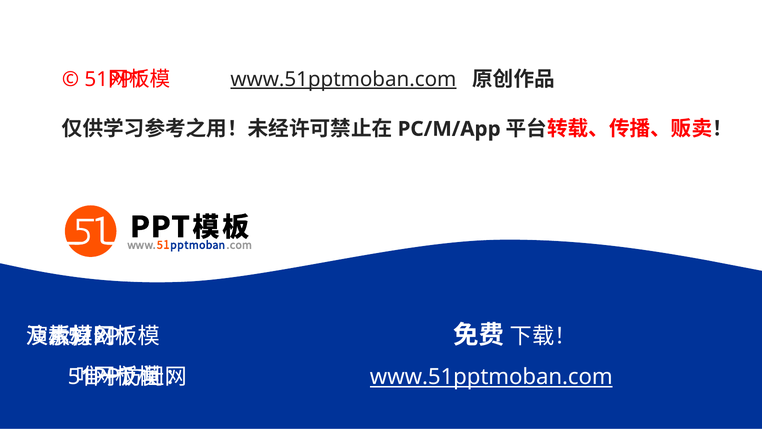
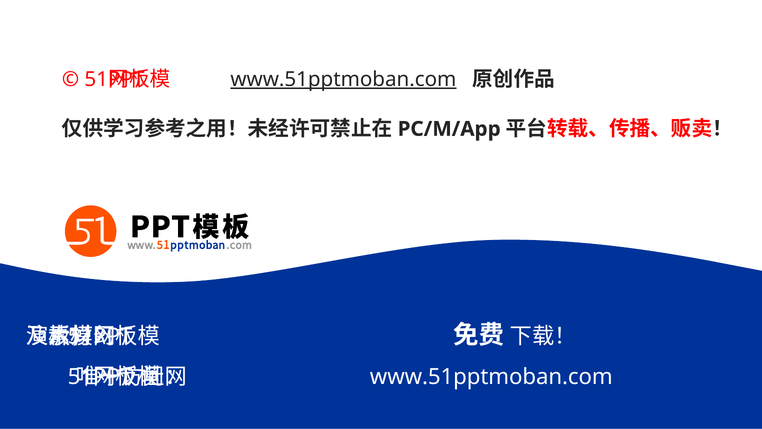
www.51pptmoban.com at (491, 377) underline: present -> none
